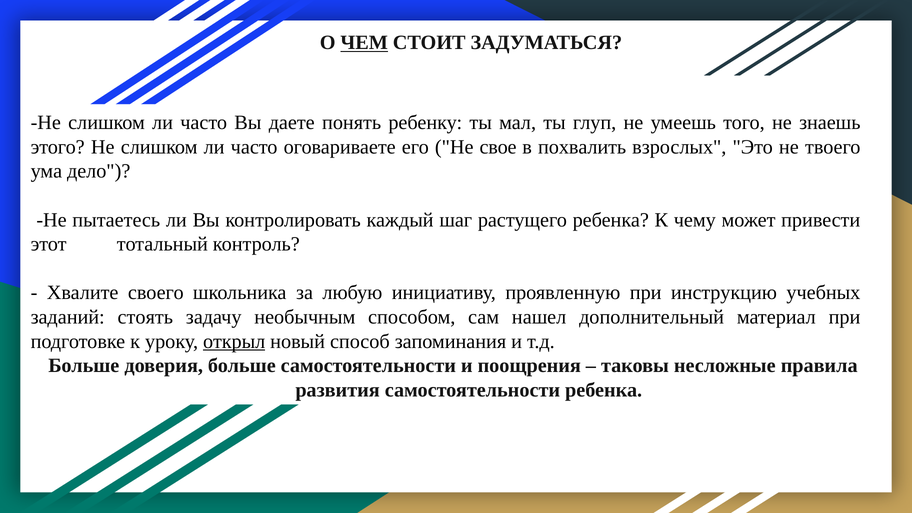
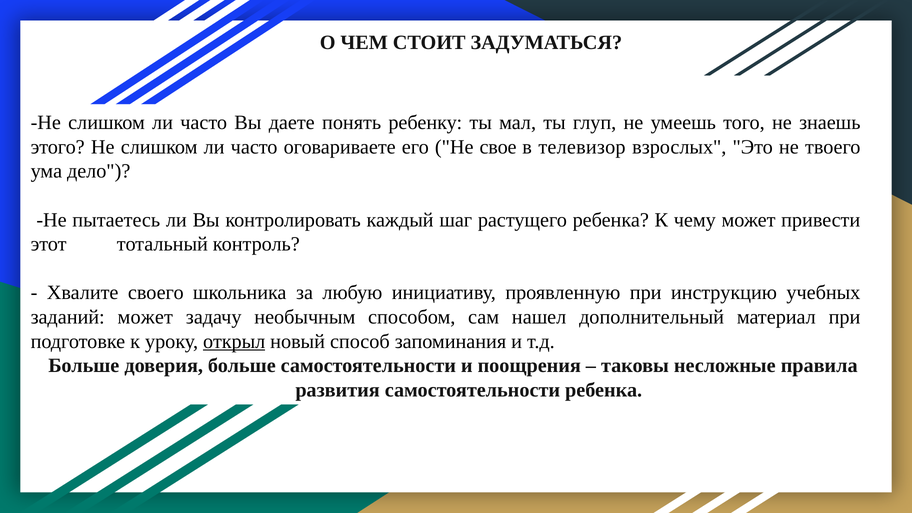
ЧЕМ underline: present -> none
похвалить: похвалить -> телевизор
заданий стоять: стоять -> может
